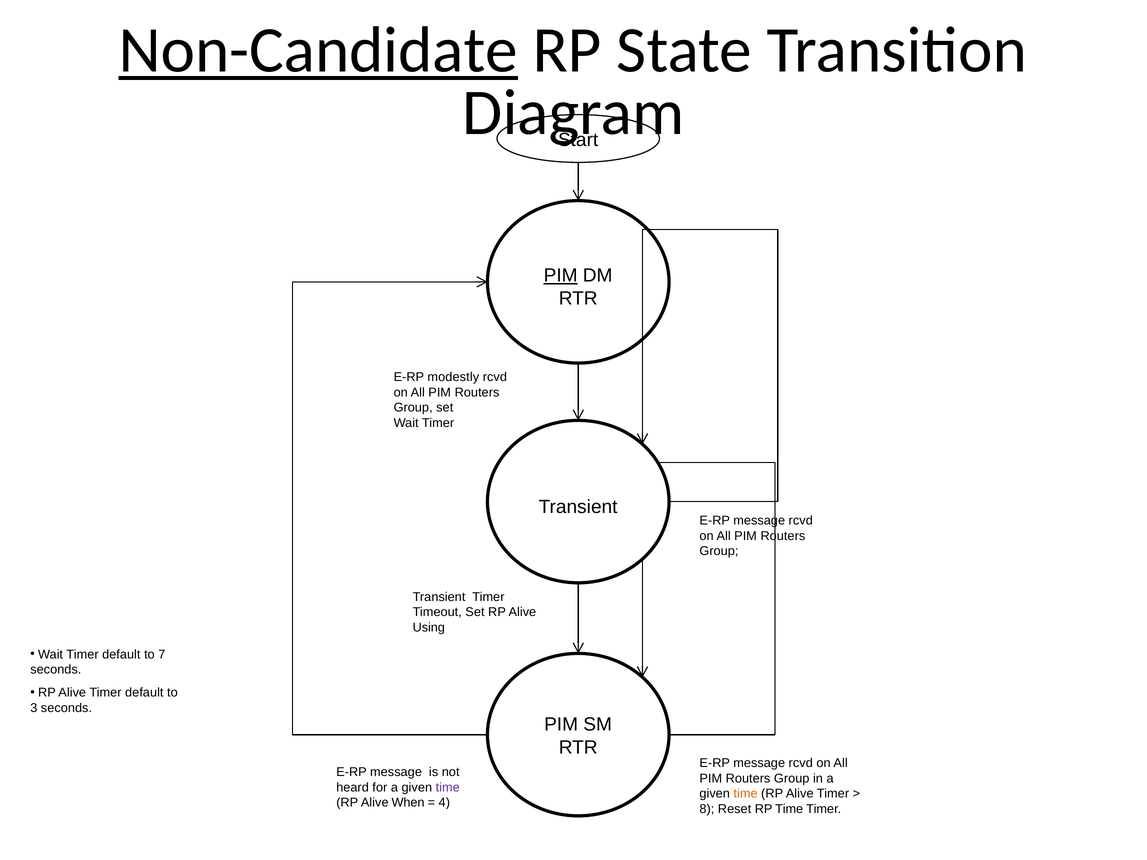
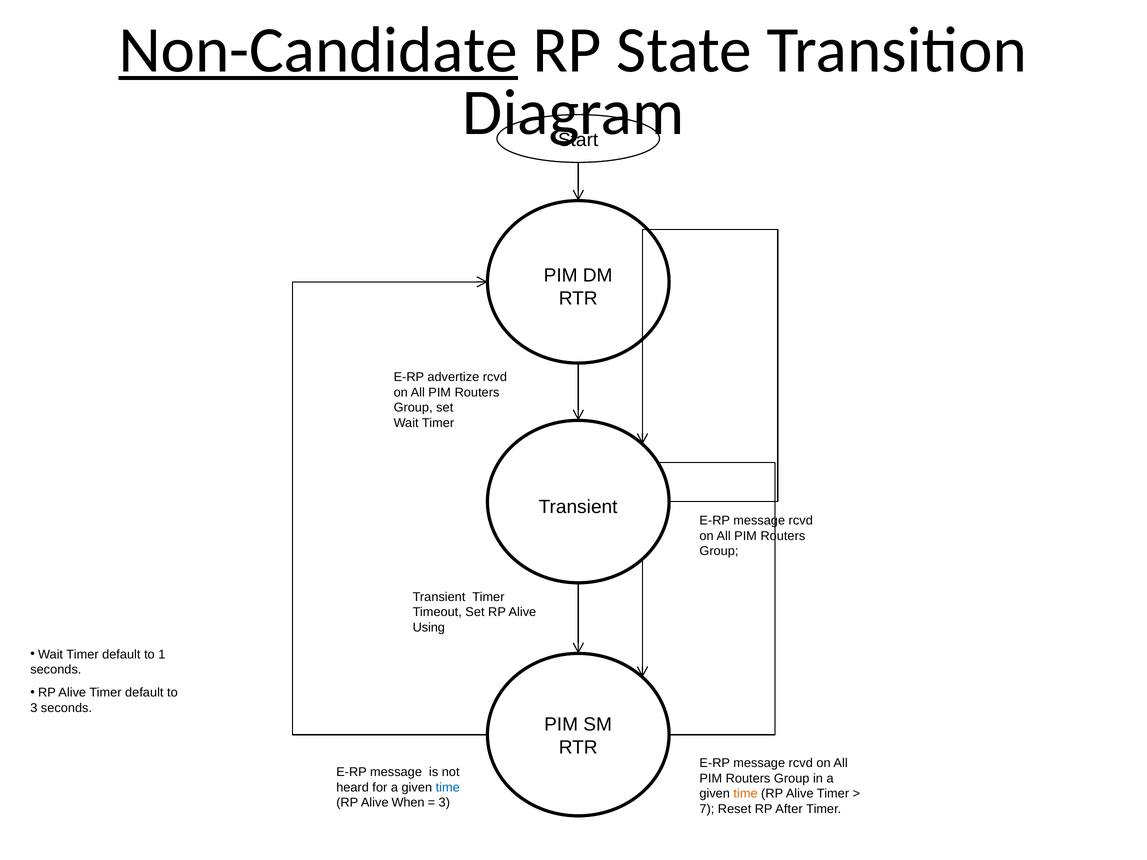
PIM at (561, 276) underline: present -> none
modestly: modestly -> advertize
7: 7 -> 1
time at (448, 788) colour: purple -> blue
4 at (444, 803): 4 -> 3
8: 8 -> 7
RP Time: Time -> After
